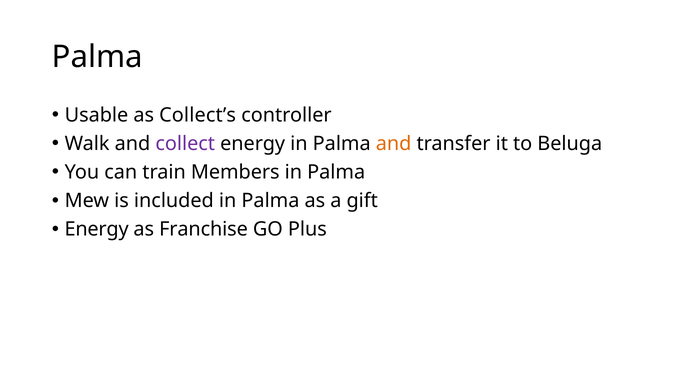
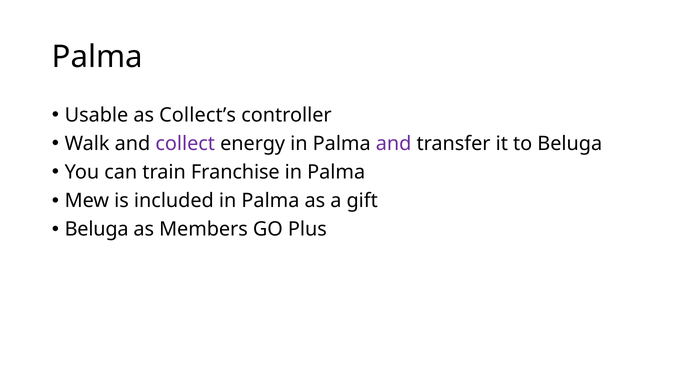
and at (394, 144) colour: orange -> purple
Members: Members -> Franchise
Energy at (97, 229): Energy -> Beluga
Franchise: Franchise -> Members
